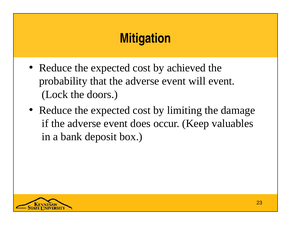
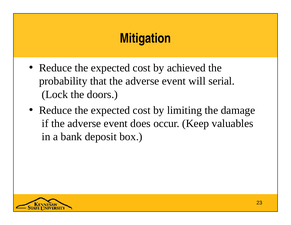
will event: event -> serial
